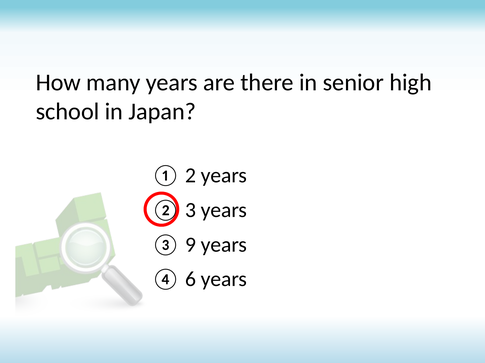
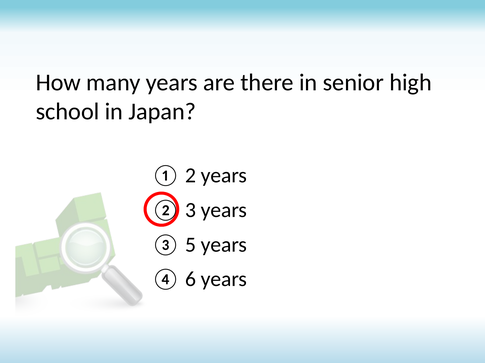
9: 9 -> 5
